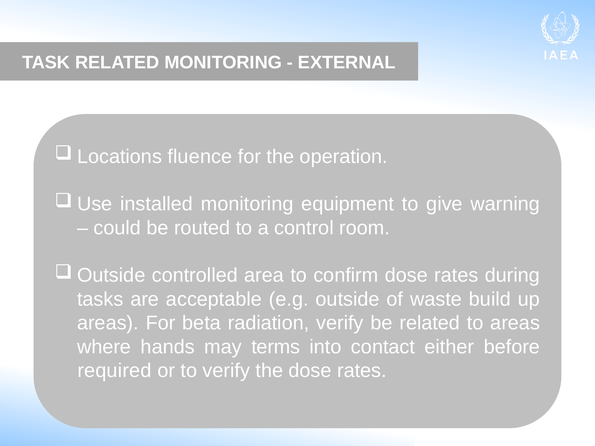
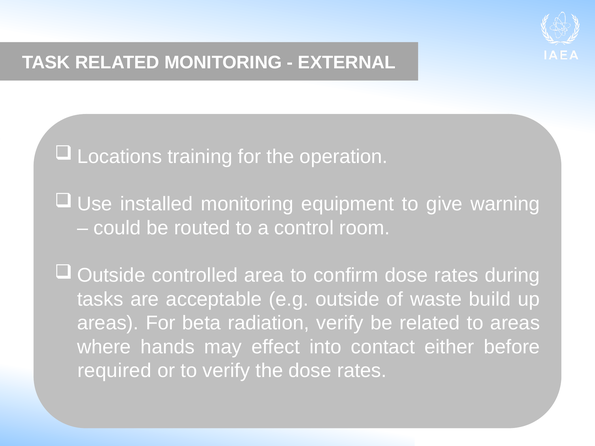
fluence: fluence -> training
terms: terms -> effect
